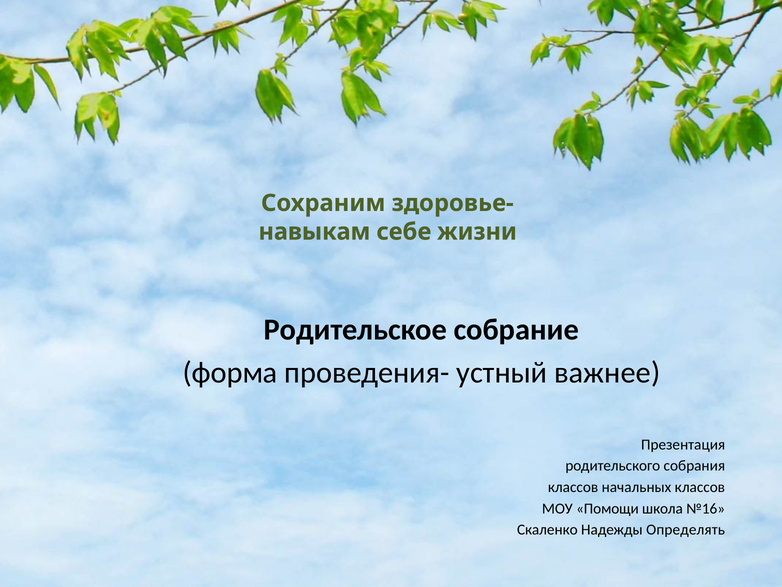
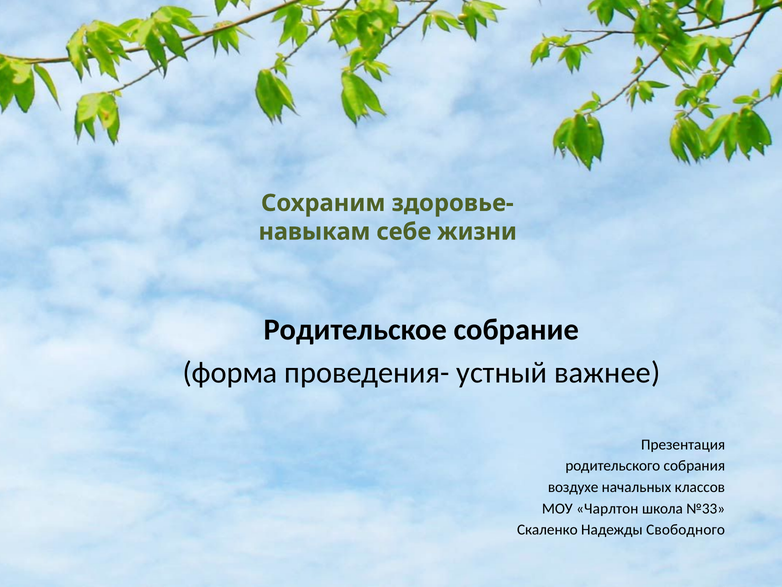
классов at (573, 487): классов -> воздухе
Помощи: Помощи -> Чарлтон
№16: №16 -> №33
Определять: Определять -> Свободного
